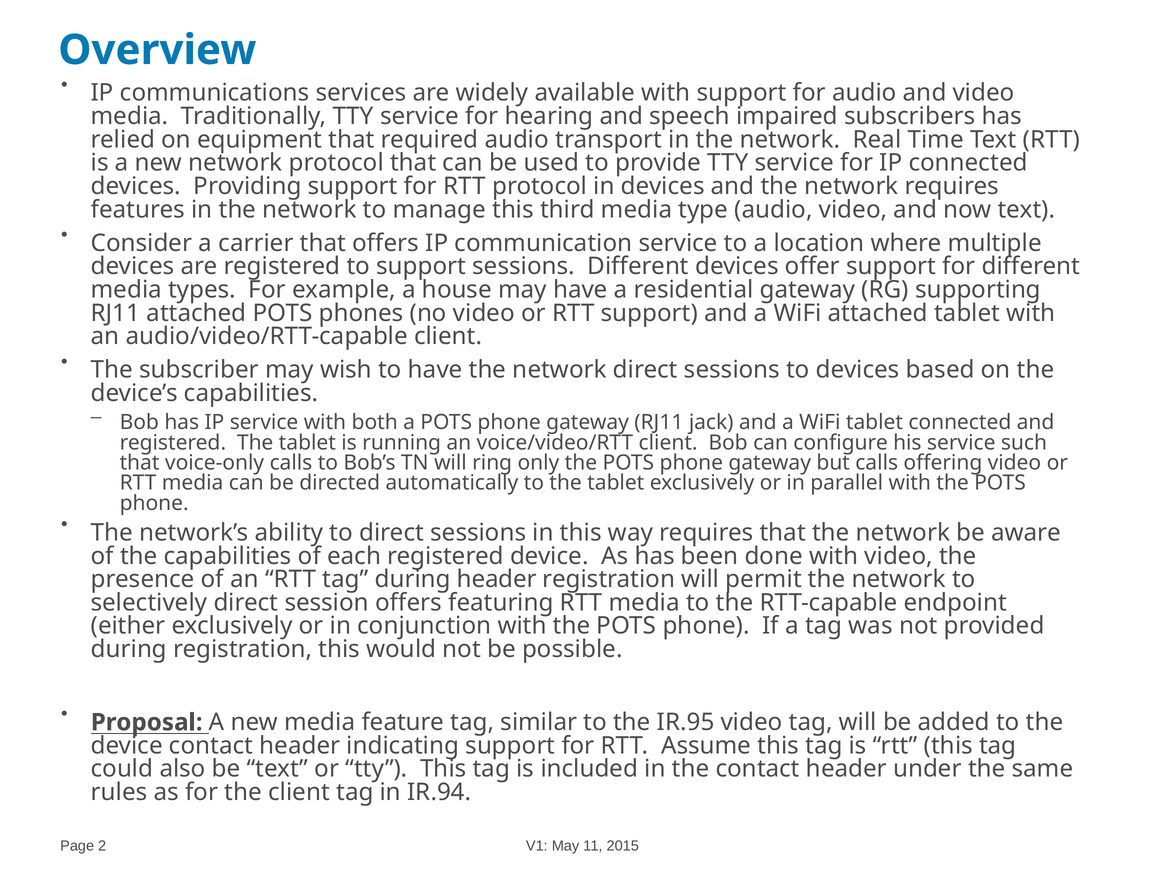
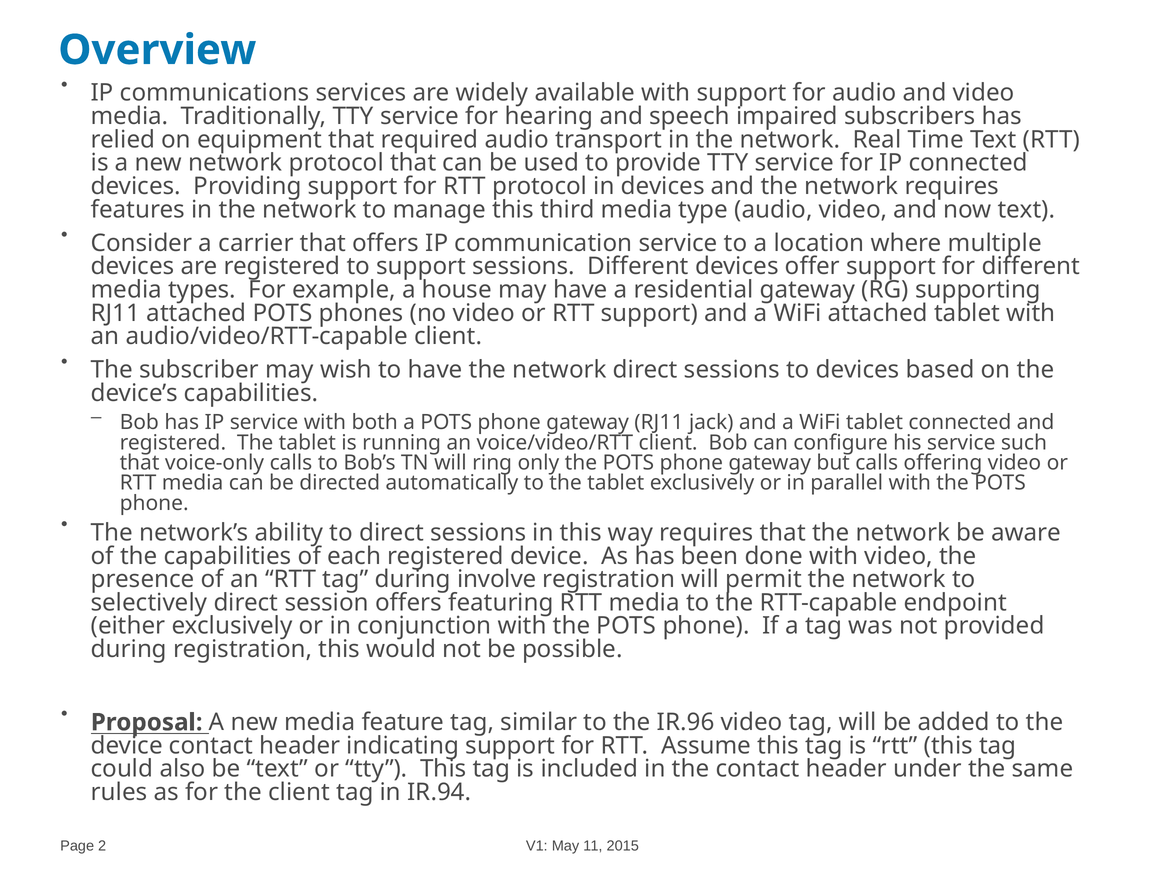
during header: header -> involve
IR.95: IR.95 -> IR.96
